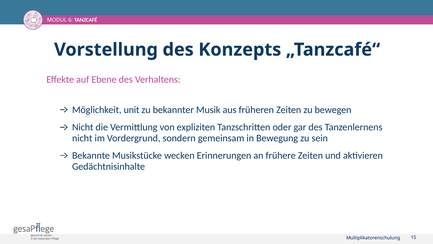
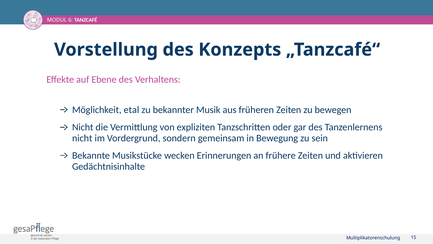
unit: unit -> etal
